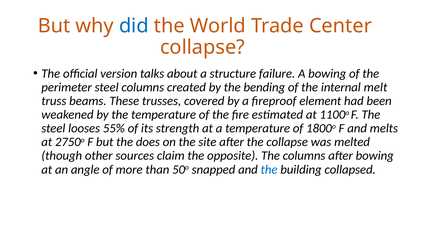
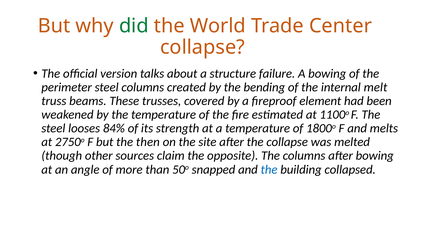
did colour: blue -> green
55%: 55% -> 84%
does: does -> then
